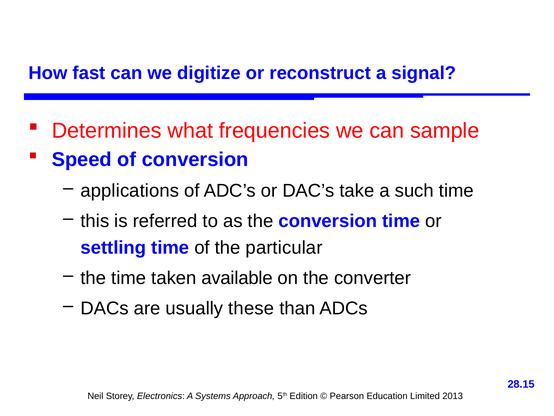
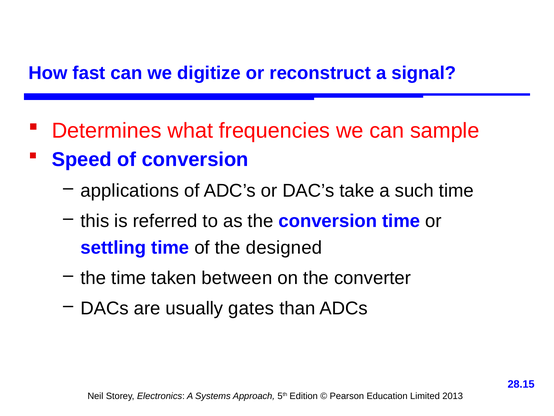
particular: particular -> designed
available: available -> between
these: these -> gates
